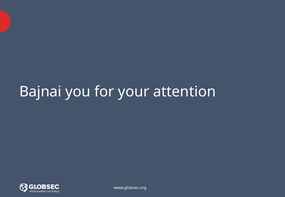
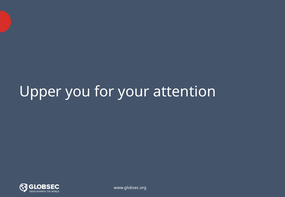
Bajnai: Bajnai -> Upper
